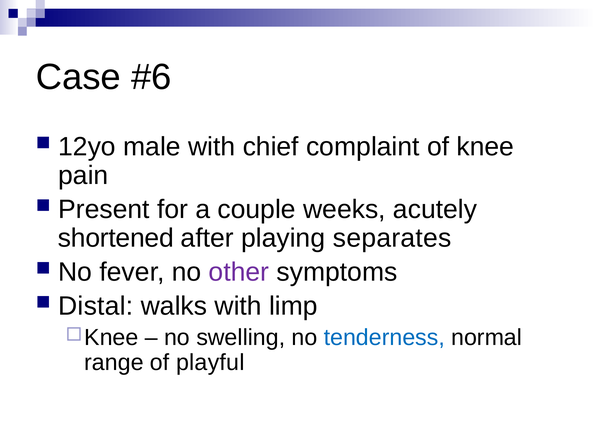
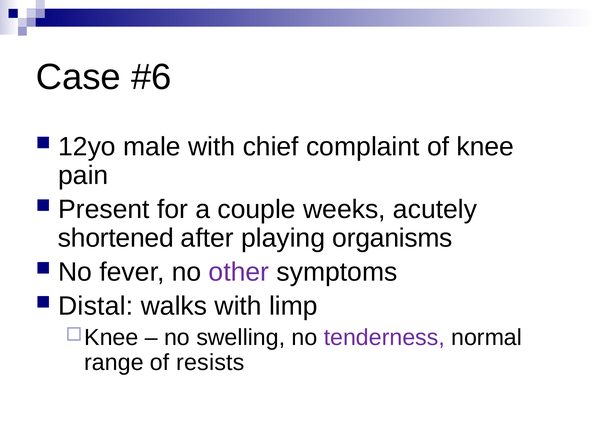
separates: separates -> organisms
tenderness colour: blue -> purple
playful: playful -> resists
